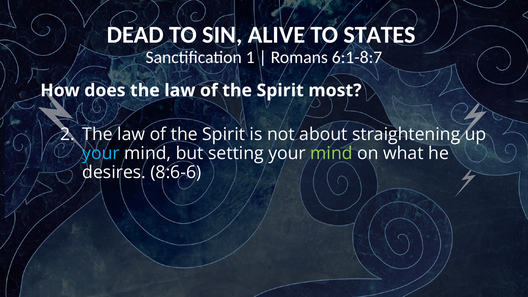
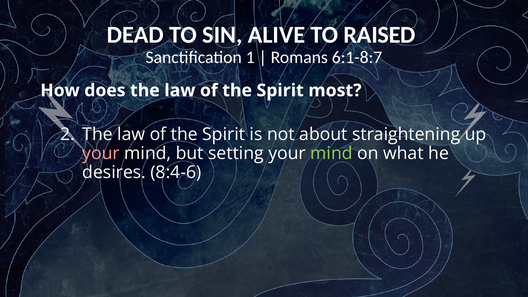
STATES: STATES -> RAISED
your at (101, 153) colour: light blue -> pink
8:6-6: 8:6-6 -> 8:4-6
